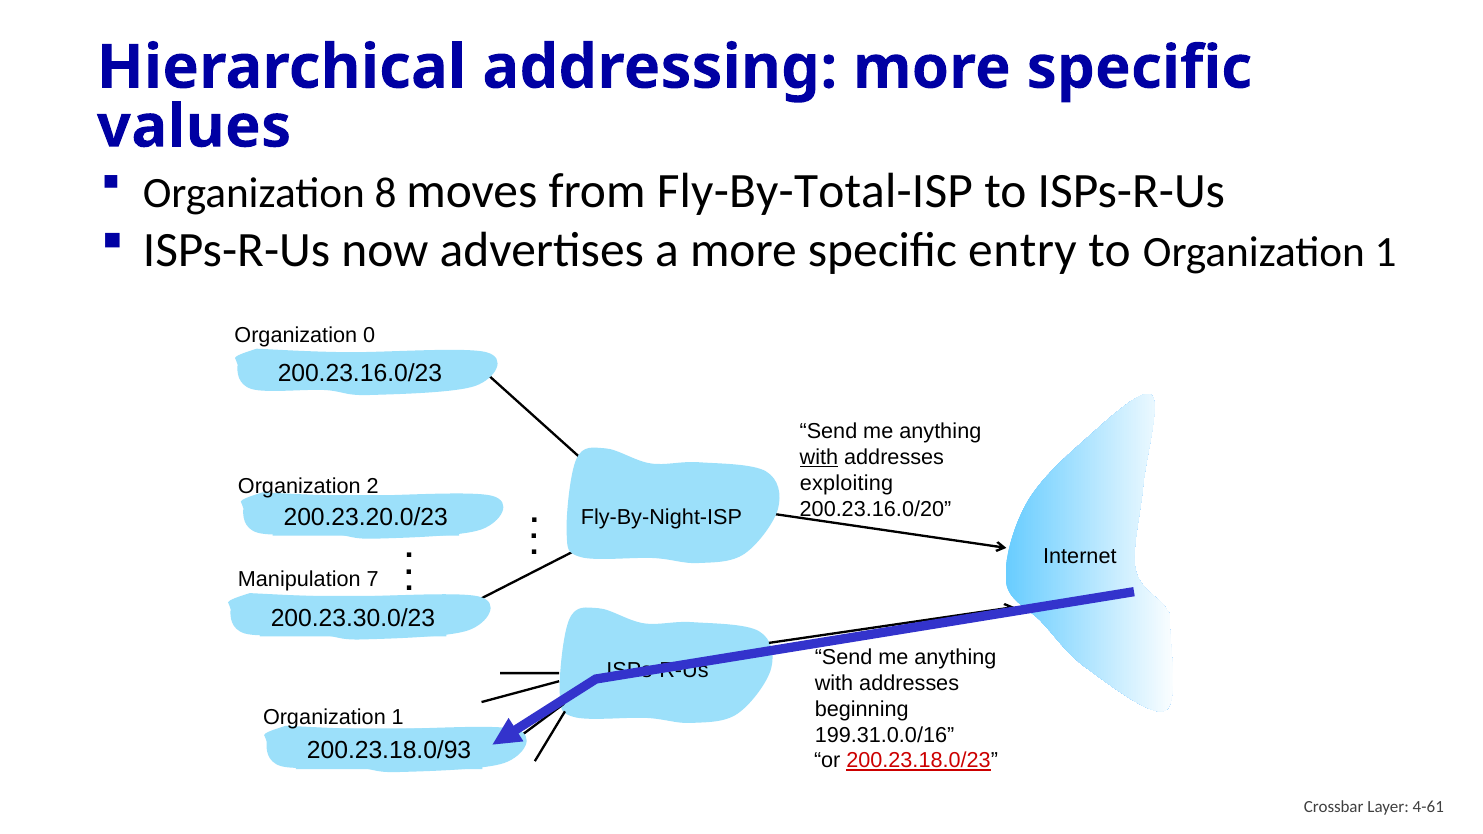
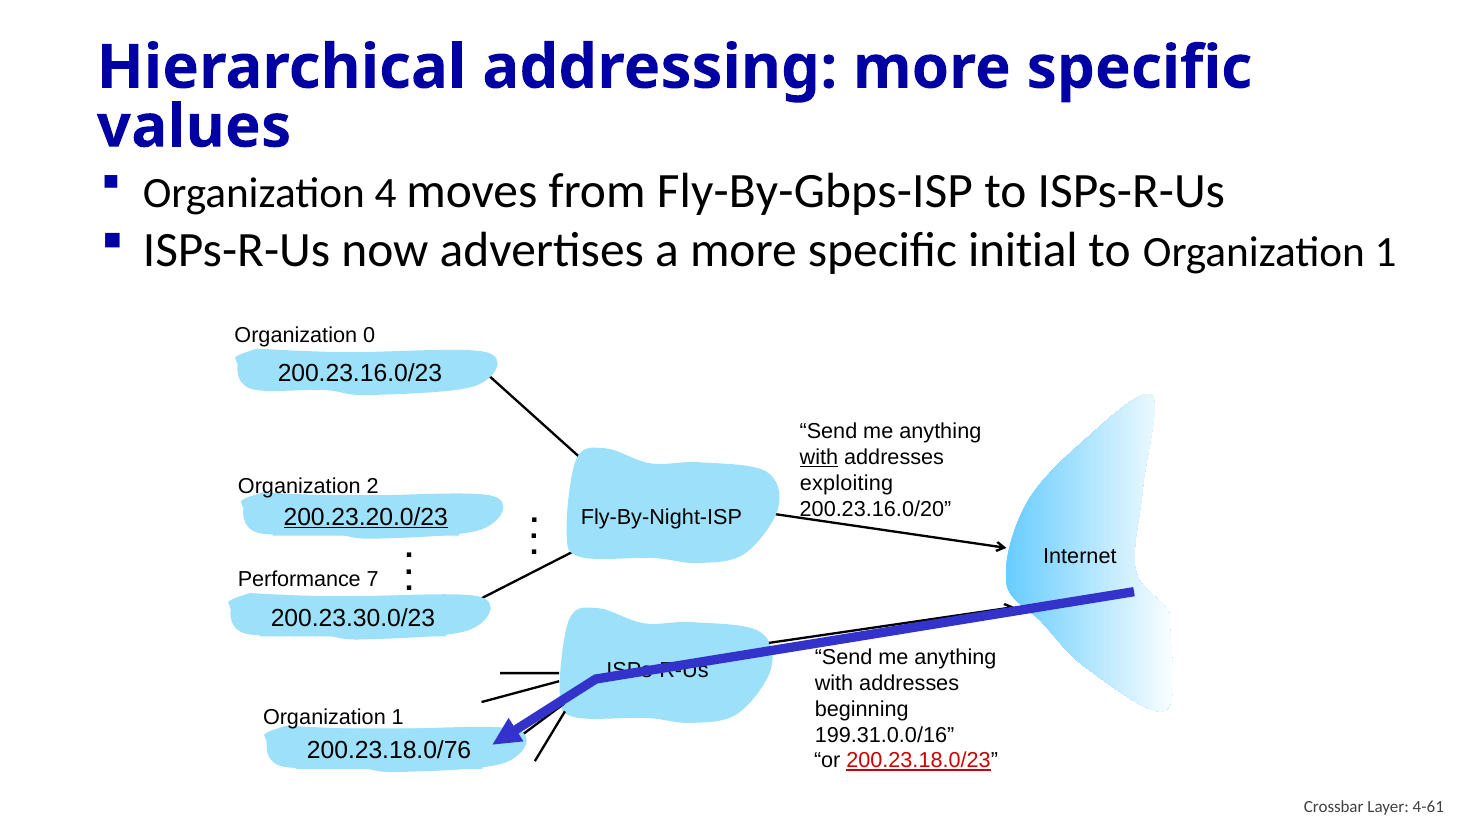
8: 8 -> 4
Fly-By-Total-ISP: Fly-By-Total-ISP -> Fly-By-Gbps-ISP
entry: entry -> initial
200.23.20.0/23 underline: none -> present
Manipulation: Manipulation -> Performance
200.23.18.0/93: 200.23.18.0/93 -> 200.23.18.0/76
